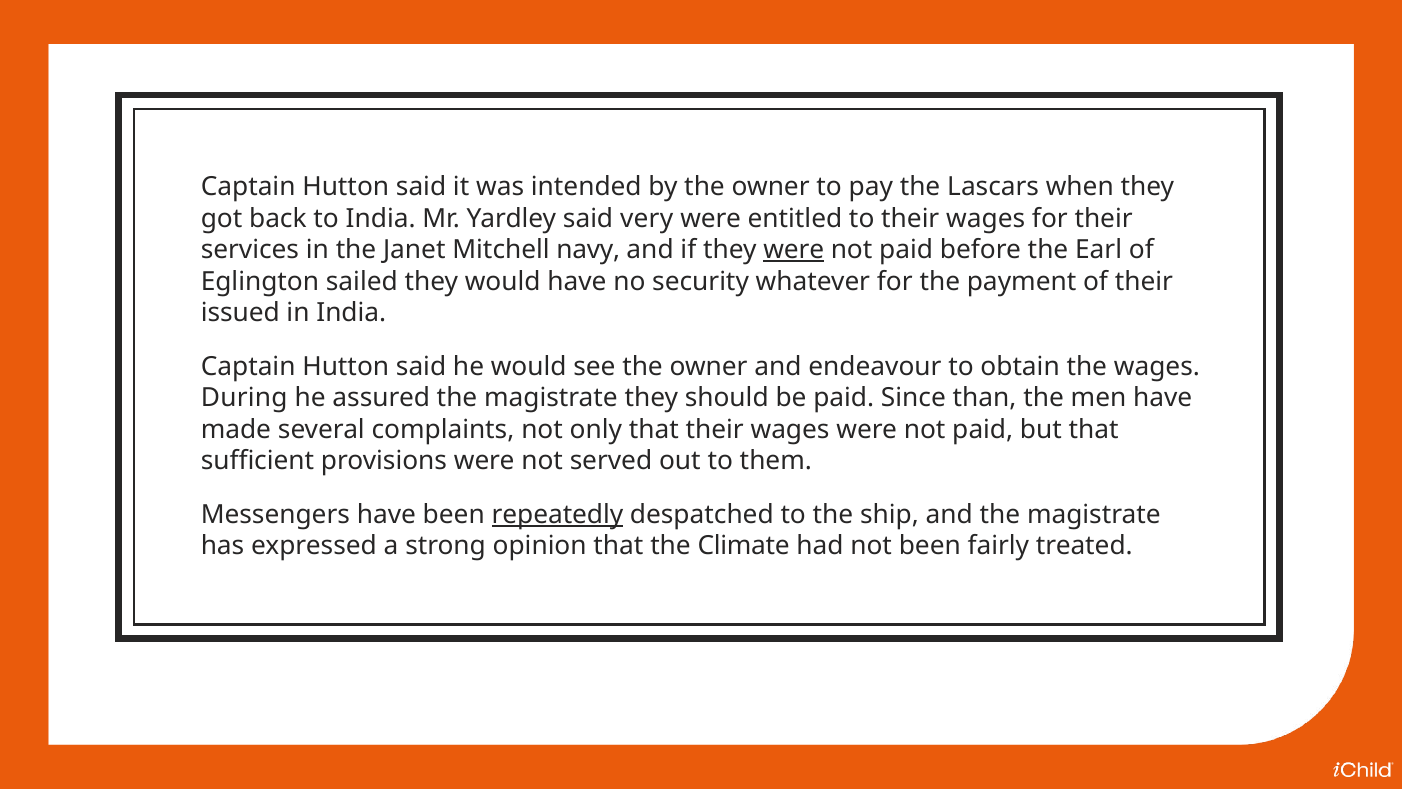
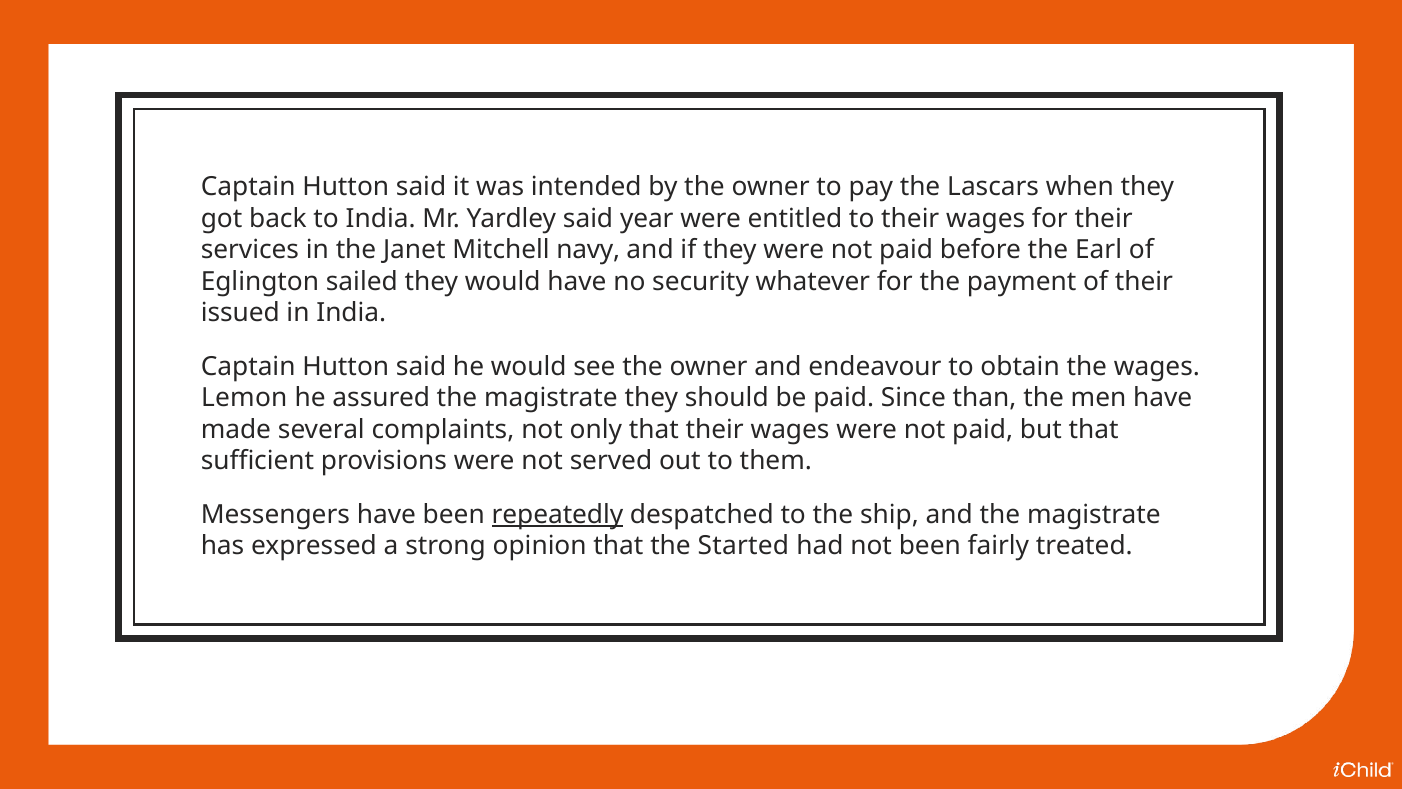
very: very -> year
were at (794, 250) underline: present -> none
During: During -> Lemon
Climate: Climate -> Started
